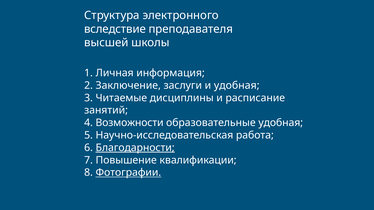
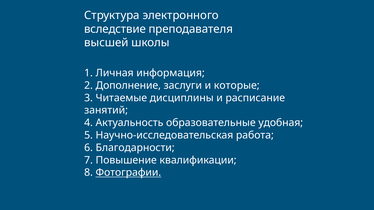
Заключение: Заключение -> Дополнение
и удобная: удобная -> которые
Возможности: Возможности -> Актуальность
Благодарности underline: present -> none
